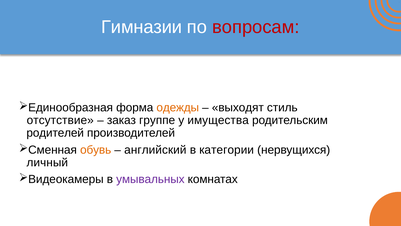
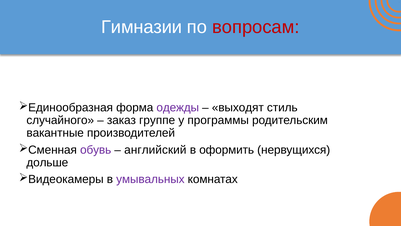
одежды colour: orange -> purple
отсутствие: отсутствие -> случайного
имущества: имущества -> программы
родителей: родителей -> вакантные
обувь colour: orange -> purple
категории: категории -> оформить
личный: личный -> дольше
